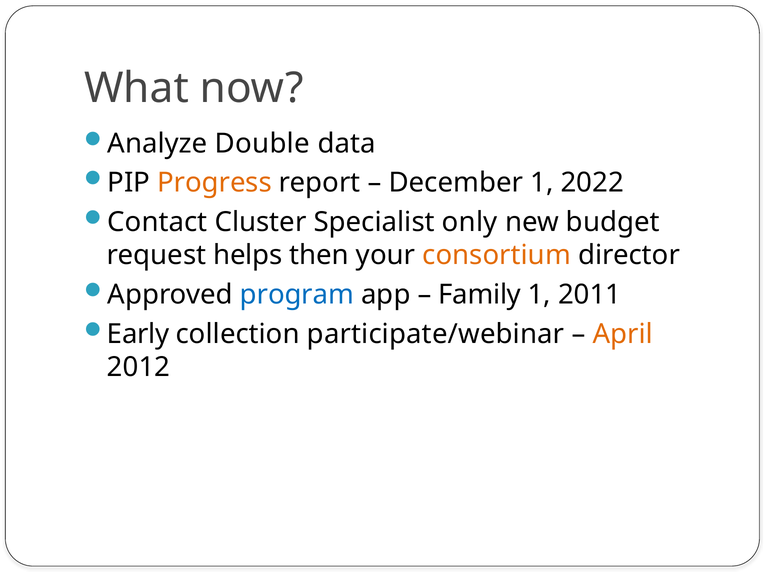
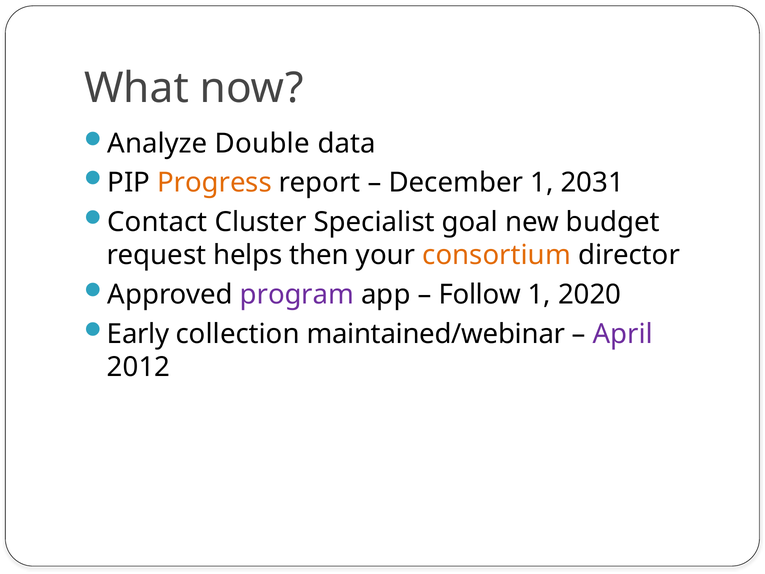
2022: 2022 -> 2031
only: only -> goal
program colour: blue -> purple
Family: Family -> Follow
2011: 2011 -> 2020
participate/webinar: participate/webinar -> maintained/webinar
April colour: orange -> purple
